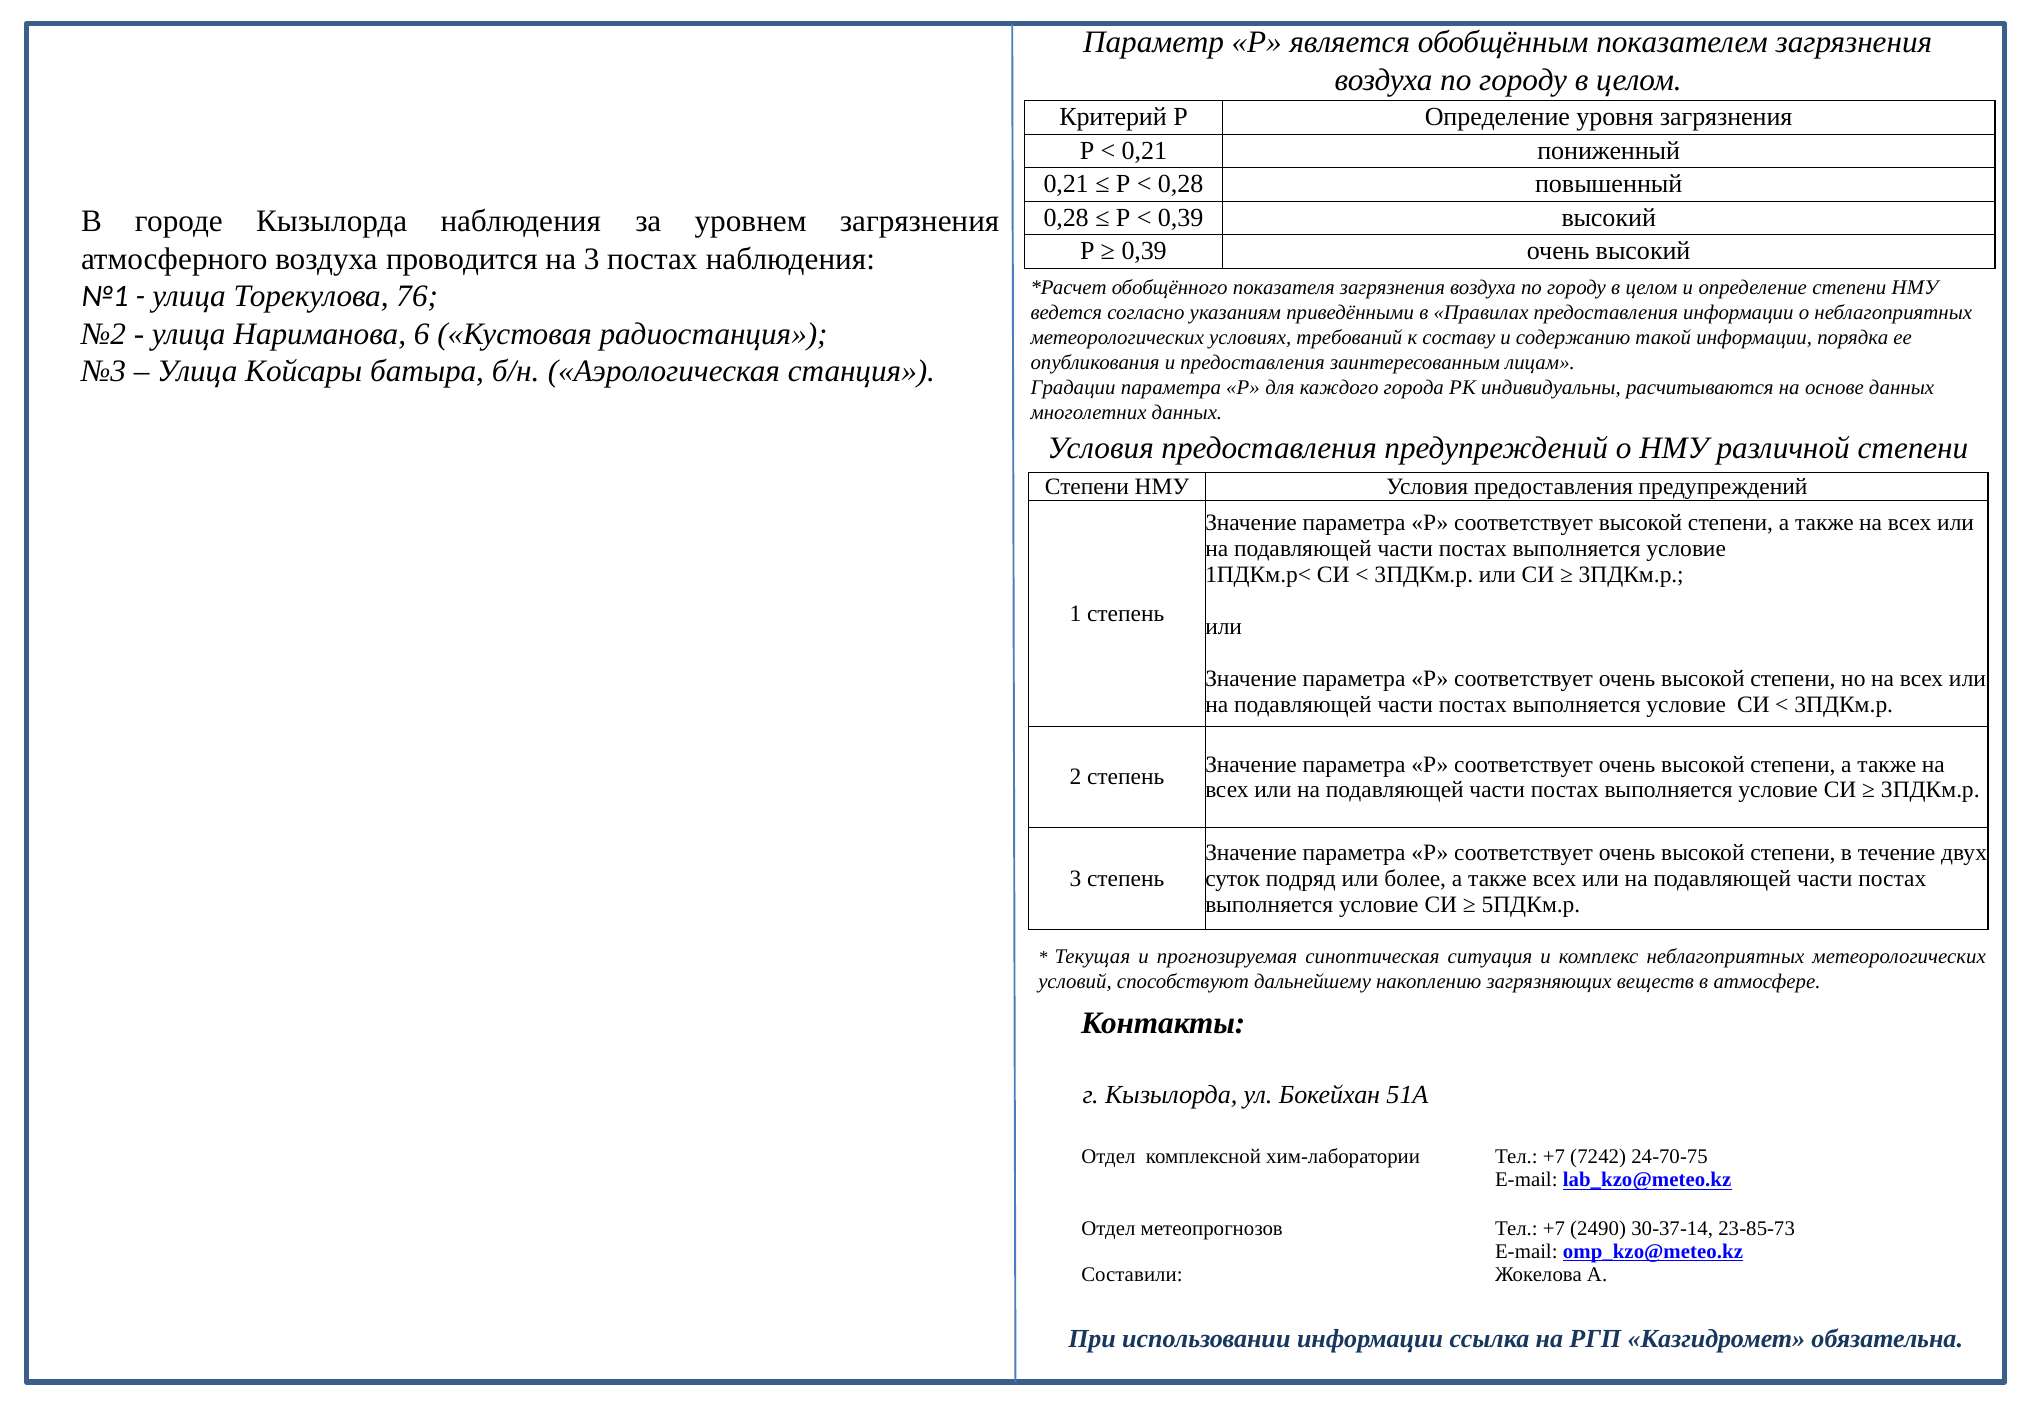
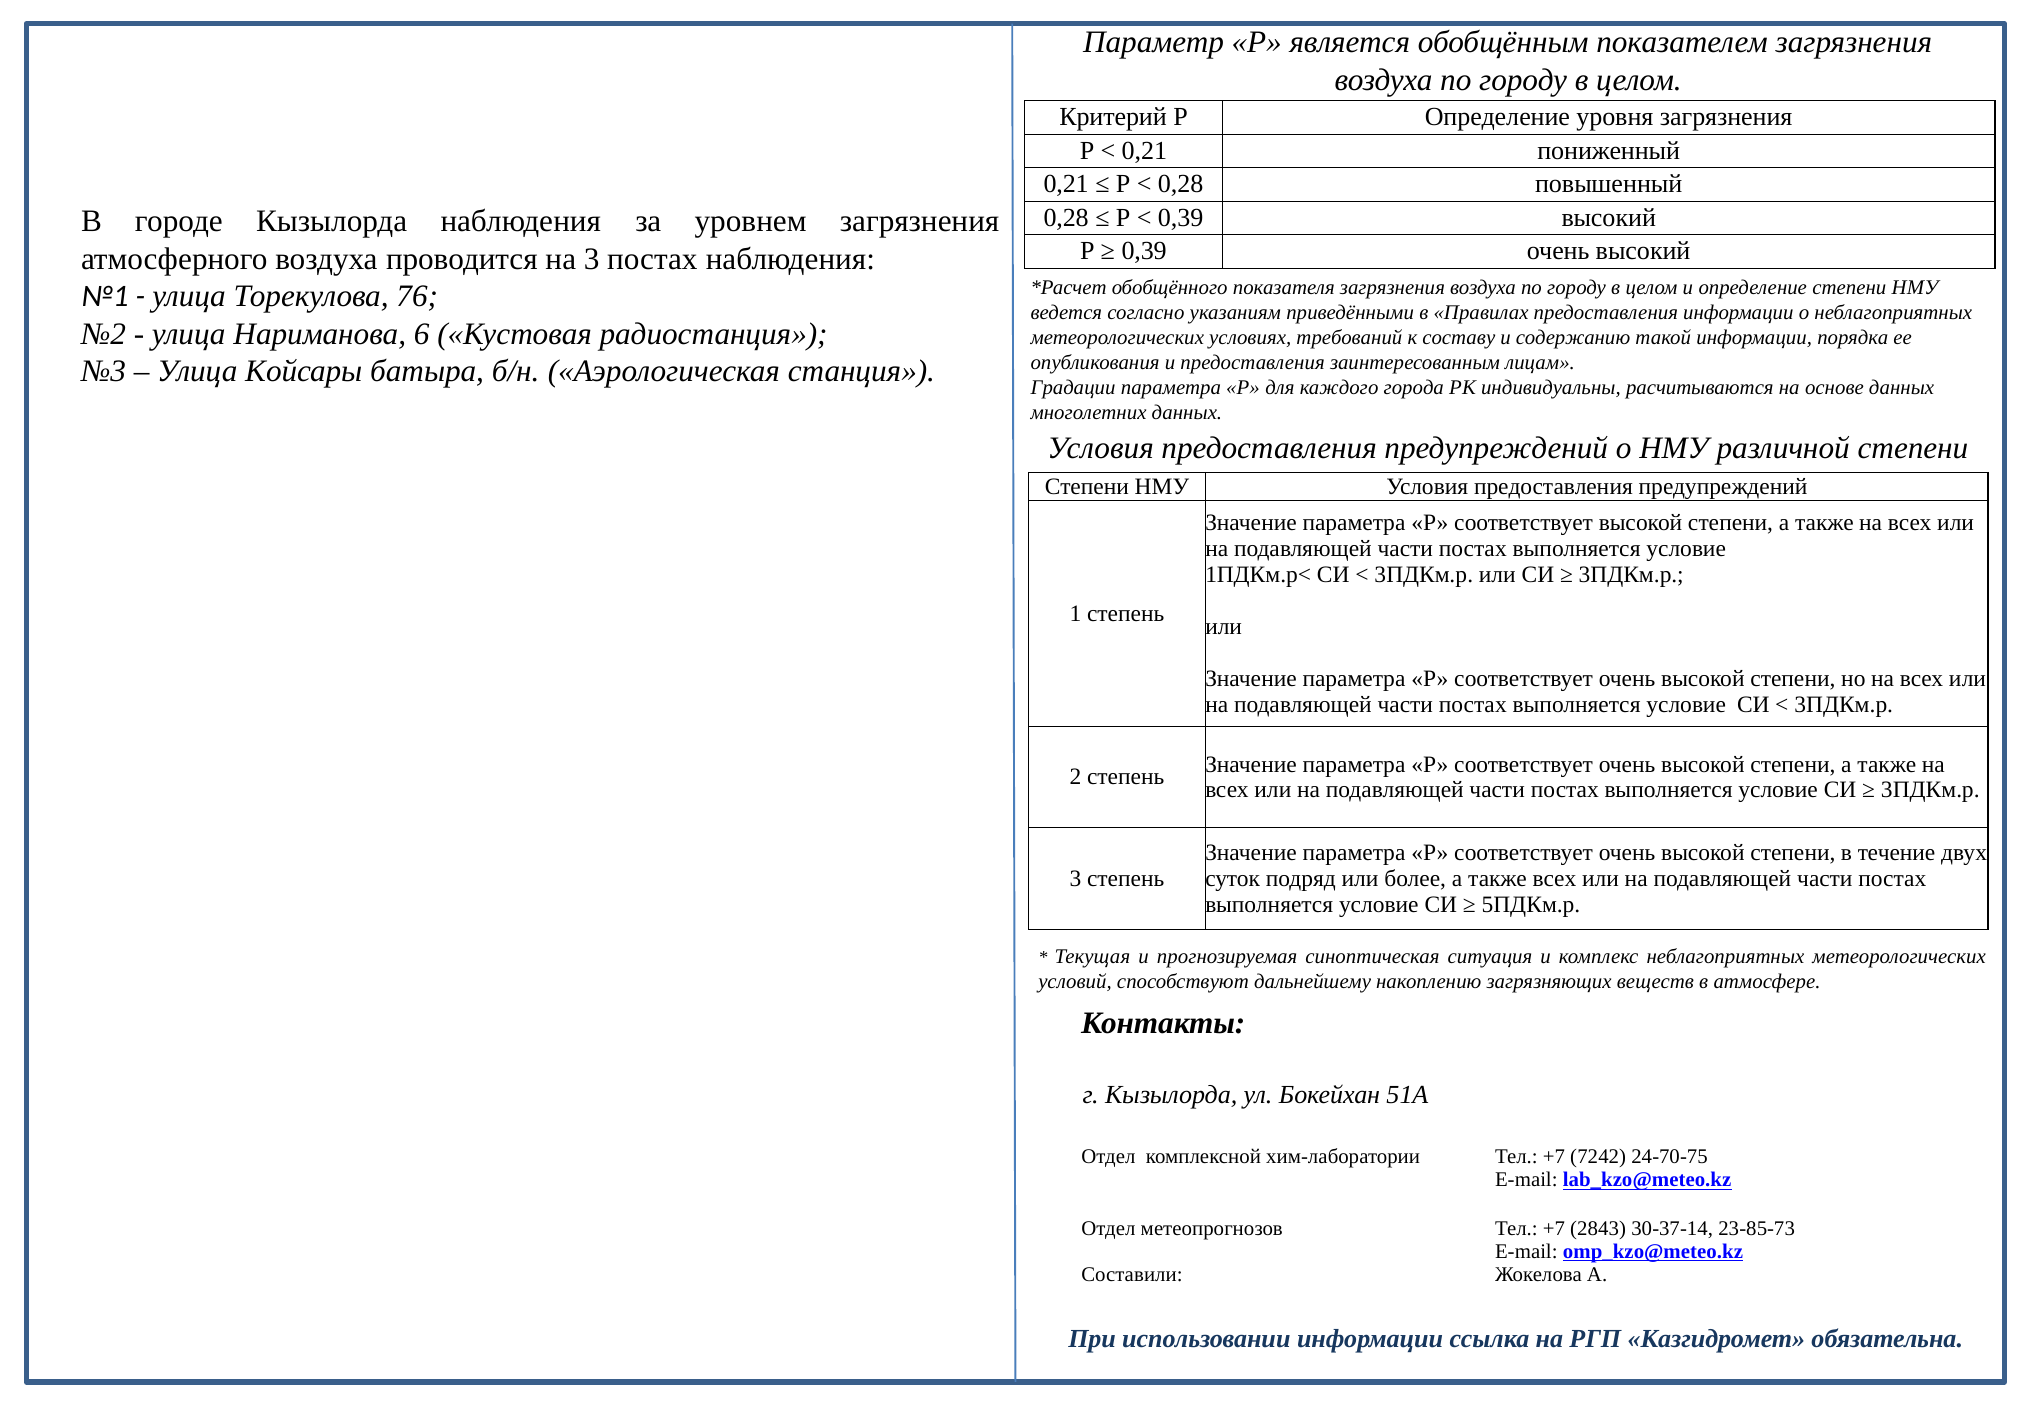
2490: 2490 -> 2843
